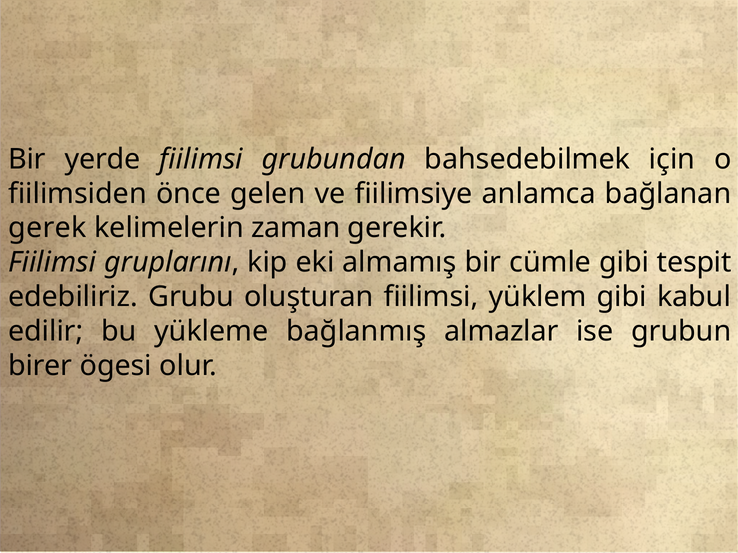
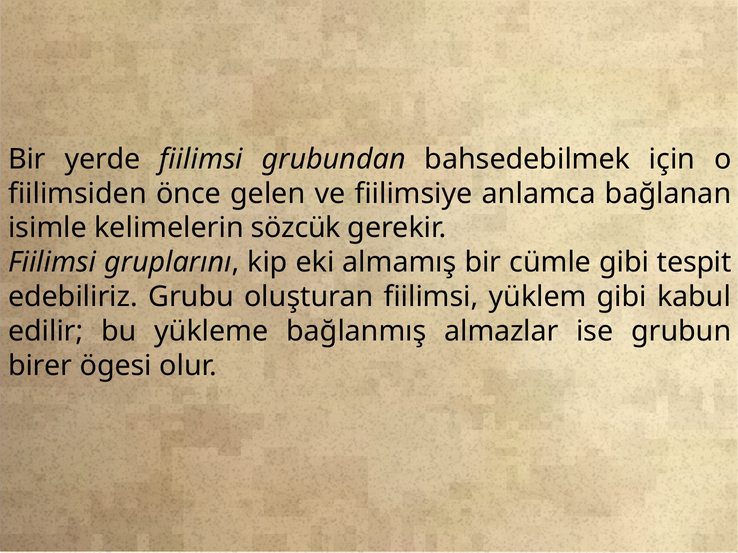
gerek: gerek -> isimle
zaman: zaman -> sözcük
